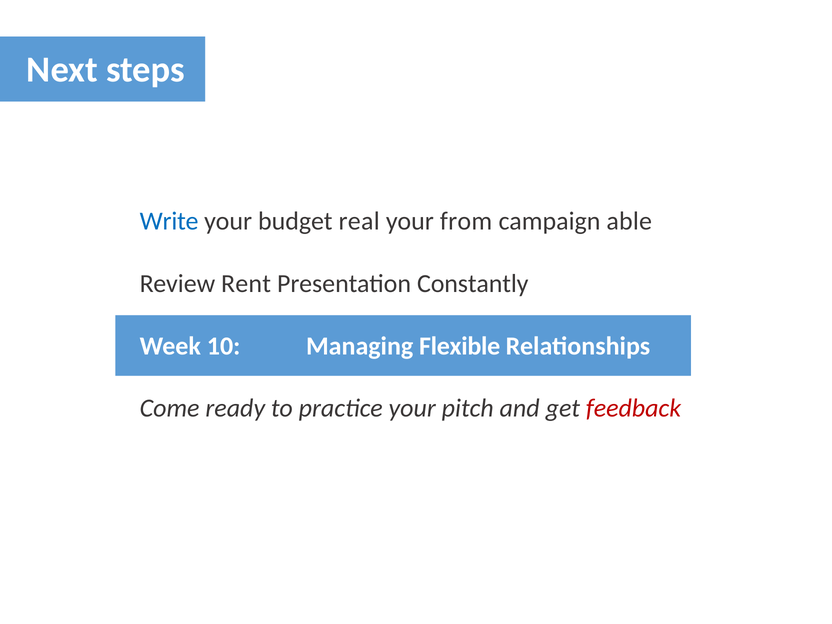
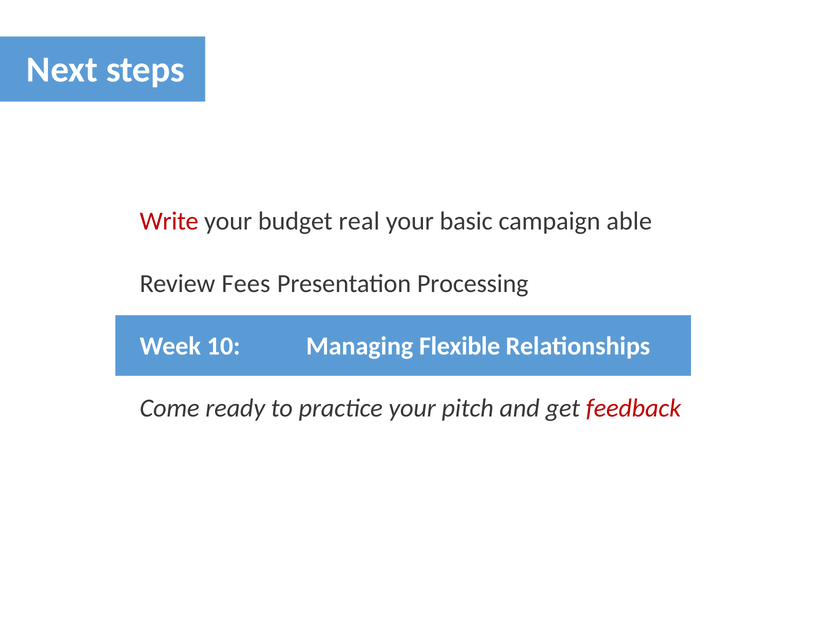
Write colour: blue -> red
from: from -> basic
Rent: Rent -> Fees
Constantly: Constantly -> Processing
